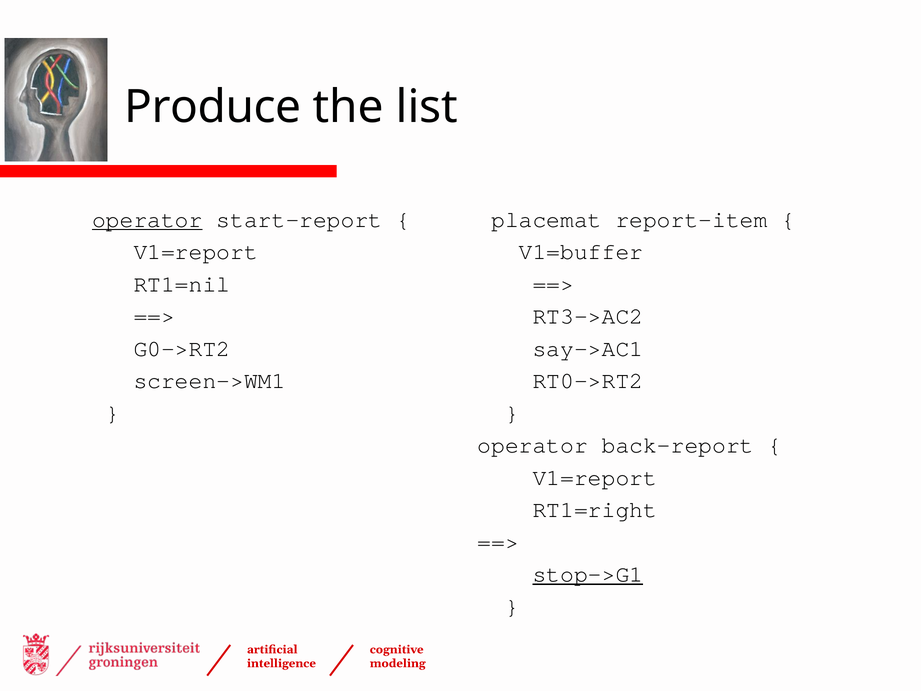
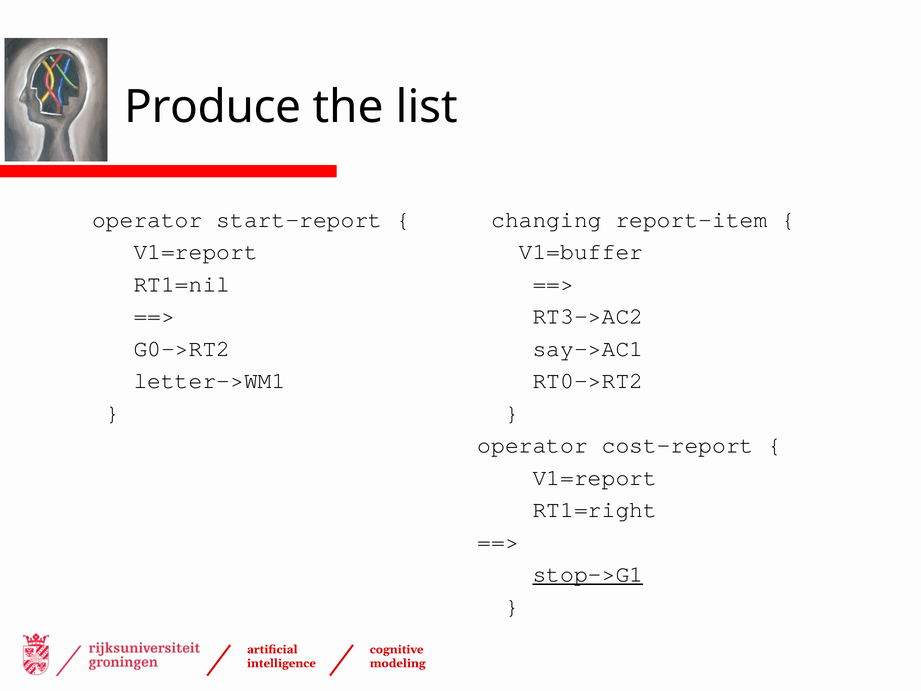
operator at (147, 220) underline: present -> none
placemat: placemat -> changing
screen->WM1: screen->WM1 -> letter->WM1
back-report: back-report -> cost-report
